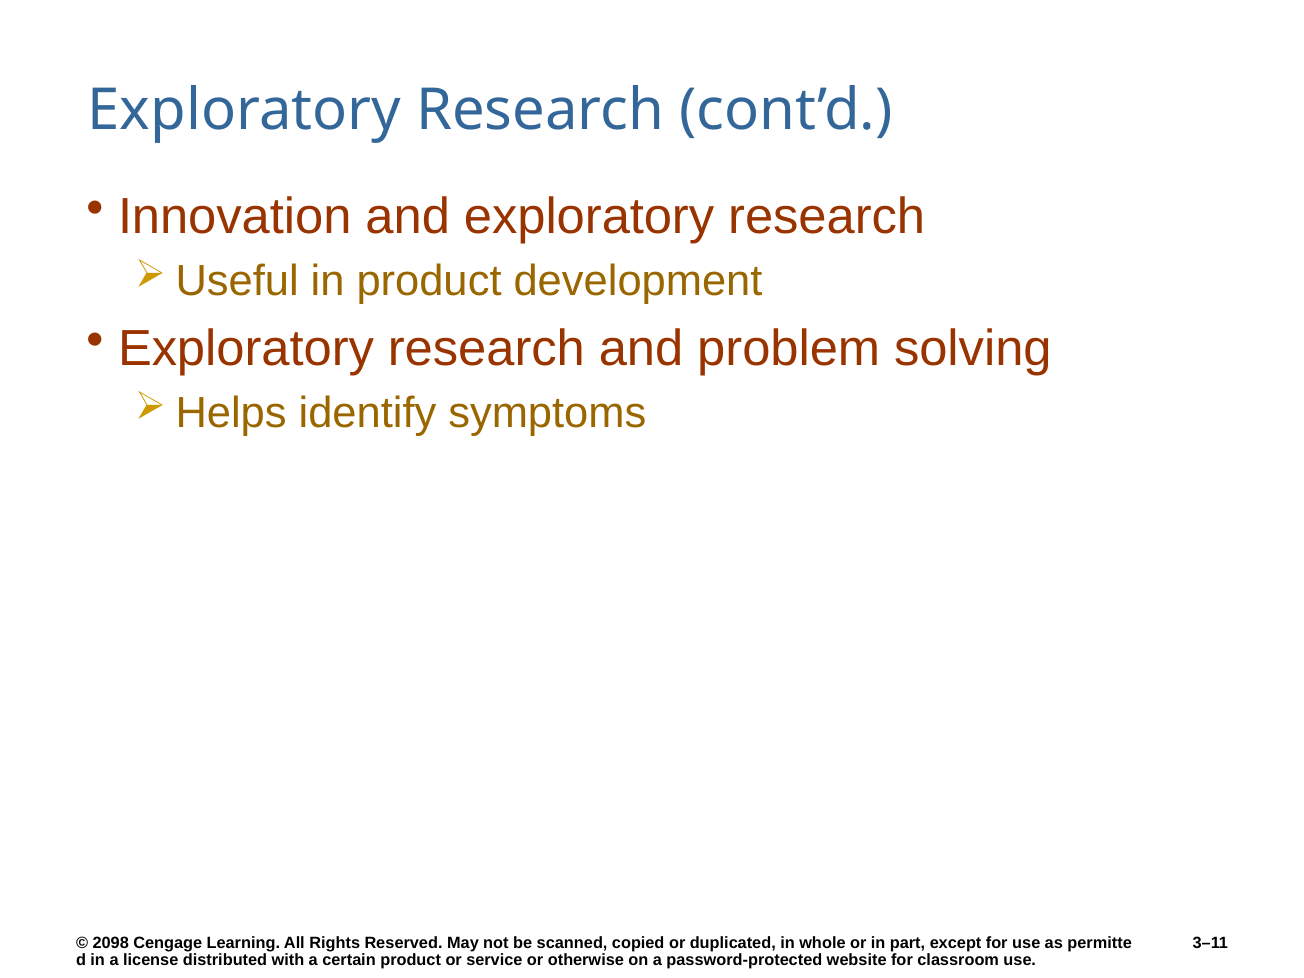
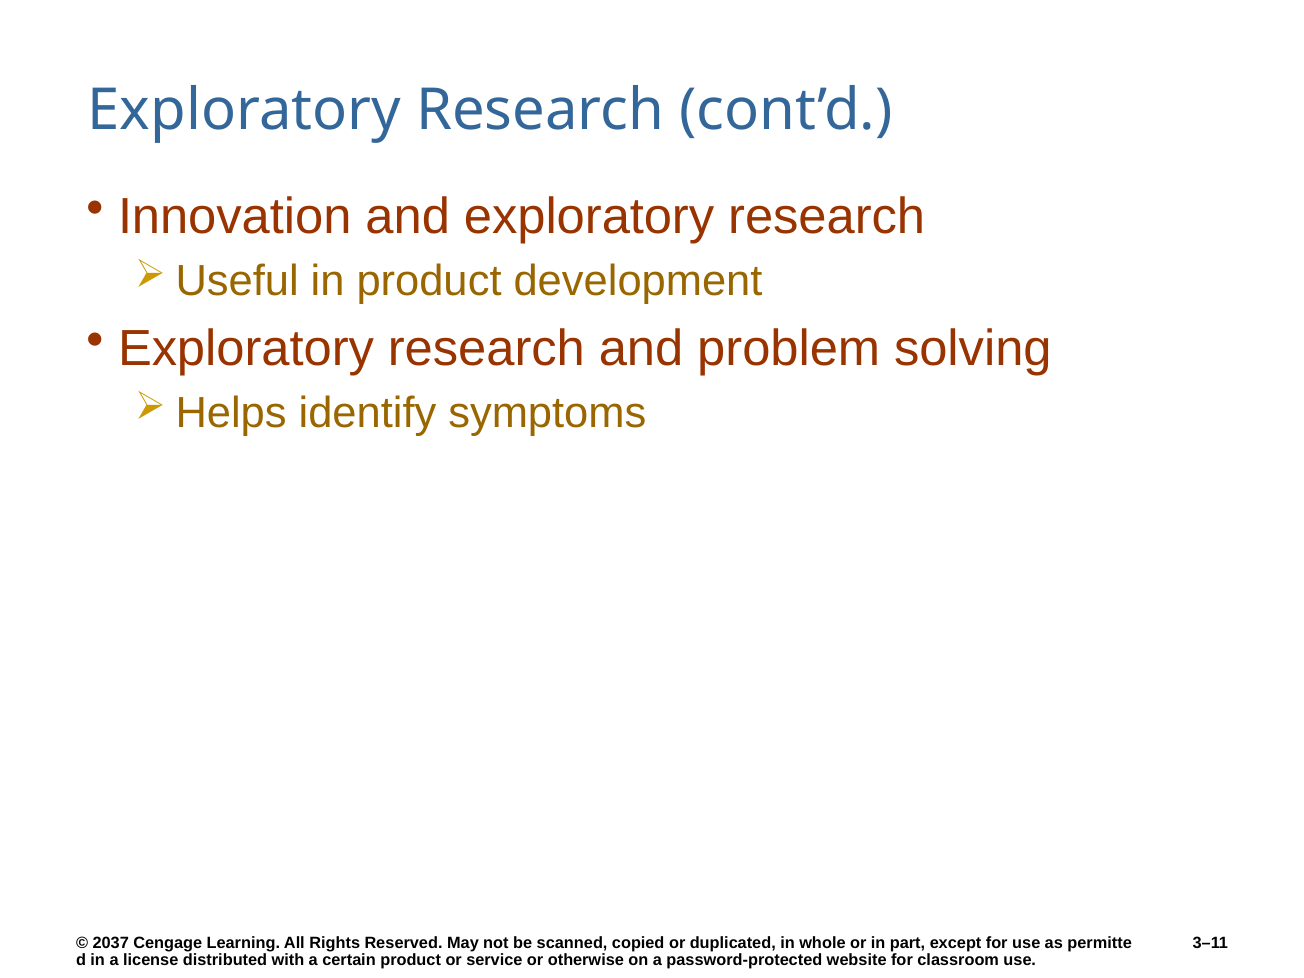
2098: 2098 -> 2037
